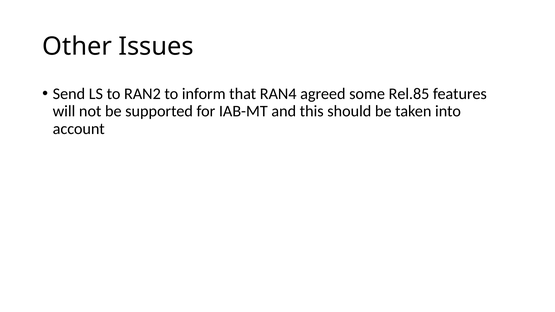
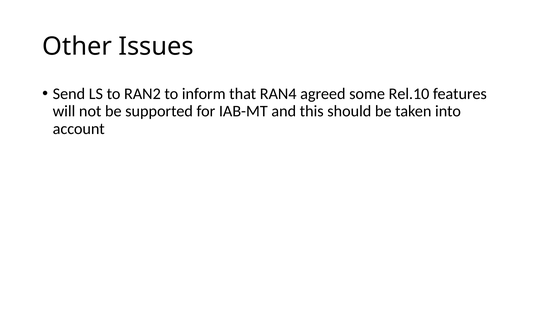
Rel.85: Rel.85 -> Rel.10
